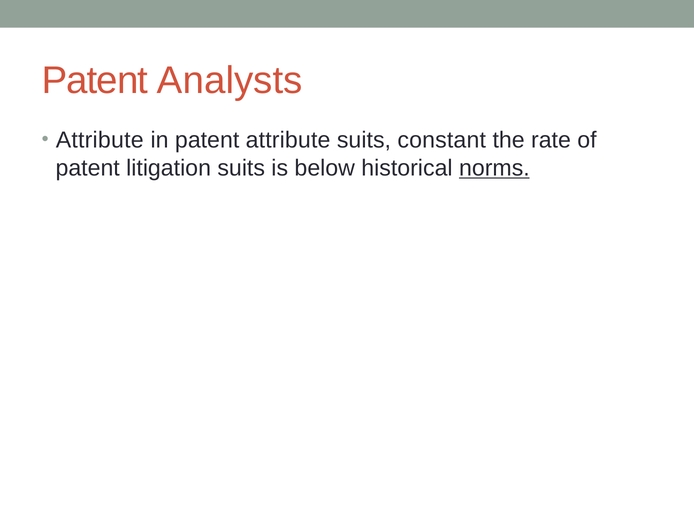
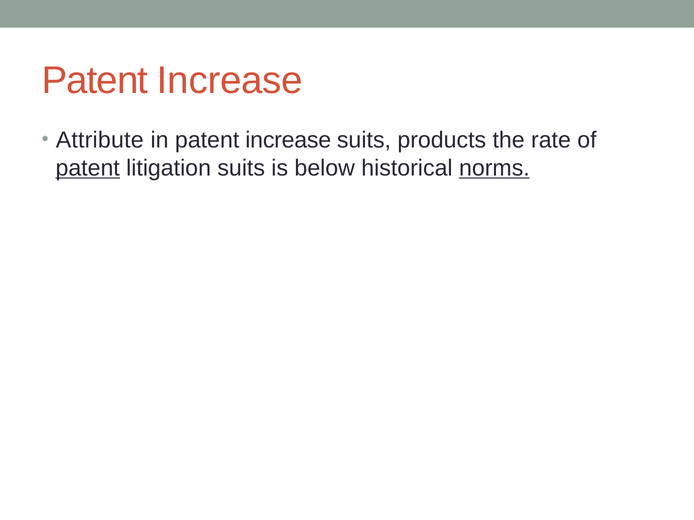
Analysts at (230, 81): Analysts -> Increase
in patent attribute: attribute -> increase
constant: constant -> products
patent at (88, 168) underline: none -> present
